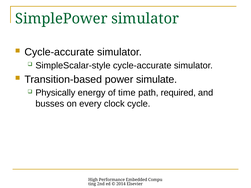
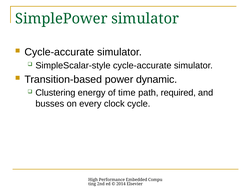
simulate: simulate -> dynamic
Physically: Physically -> Clustering
